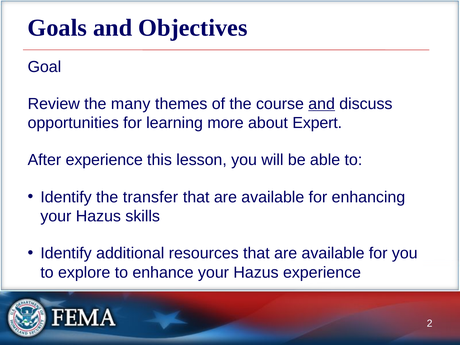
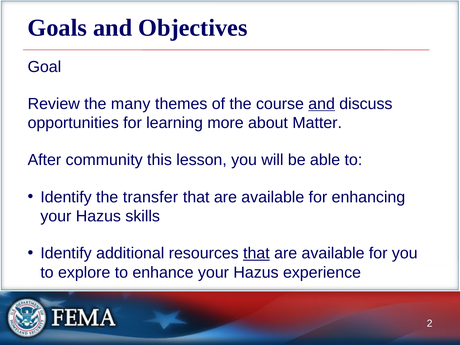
Expert: Expert -> Matter
After experience: experience -> community
that at (256, 253) underline: none -> present
